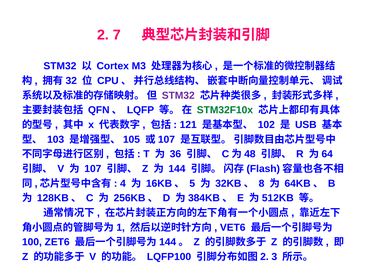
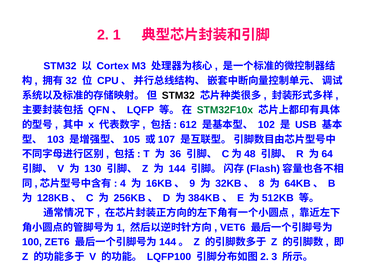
7: 7 -> 1
STM32 at (178, 96) colour: purple -> black
121: 121 -> 612
107: 107 -> 130
5: 5 -> 9
